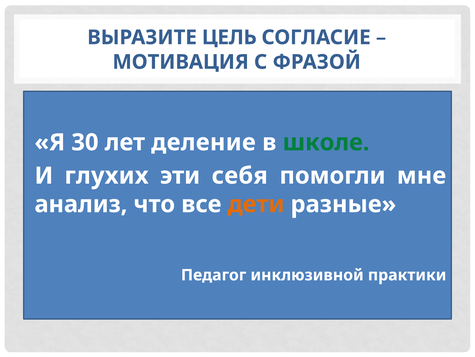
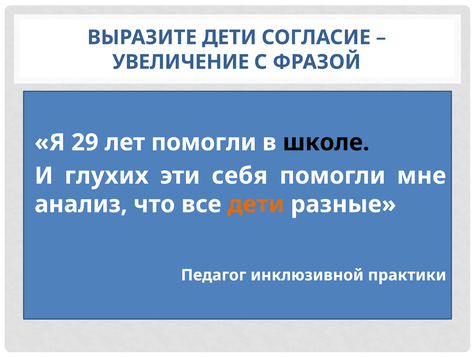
ВЫРАЗИТЕ ЦЕЛЬ: ЦЕЛЬ -> ДЕТИ
МОТИВАЦИЯ: МОТИВАЦИЯ -> УВЕЛИЧЕНИЕ
30: 30 -> 29
лет деление: деление -> помогли
школе colour: green -> black
